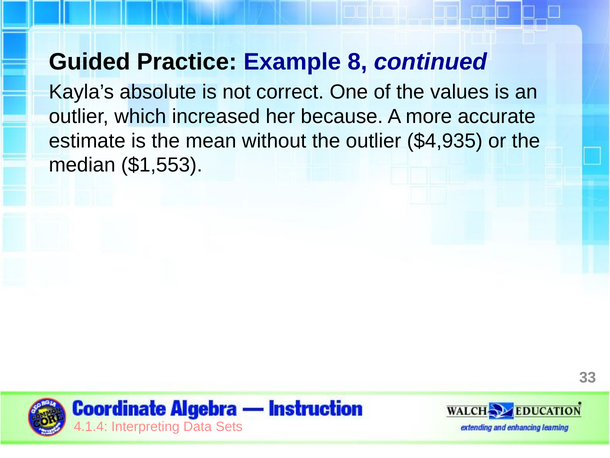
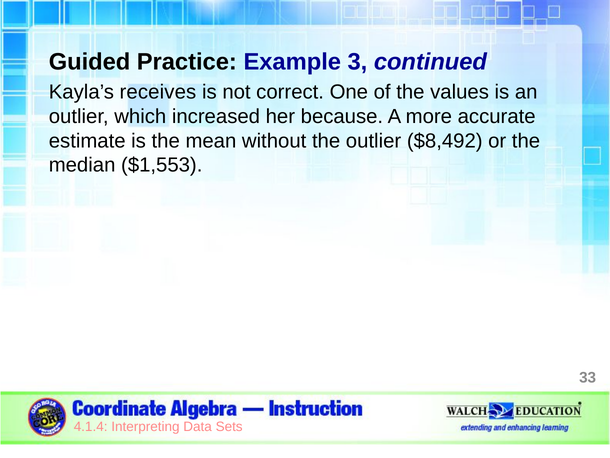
8: 8 -> 3
absolute: absolute -> receives
$4,935: $4,935 -> $8,492
